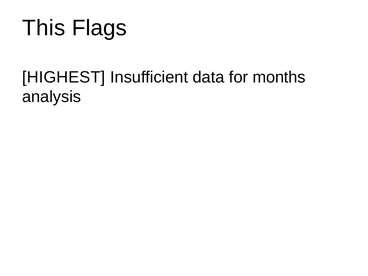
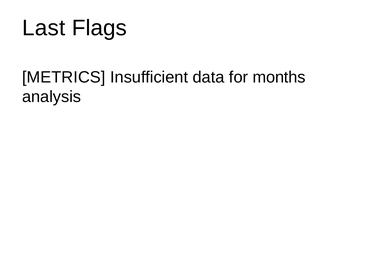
This: This -> Last
HIGHEST: HIGHEST -> METRICS
